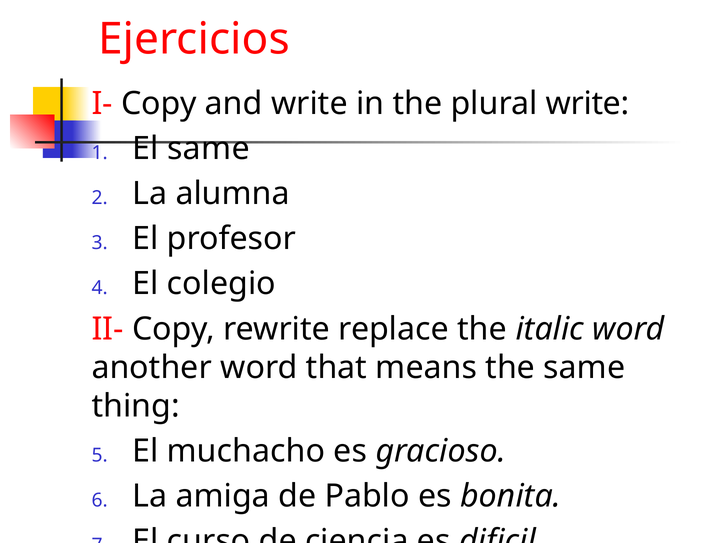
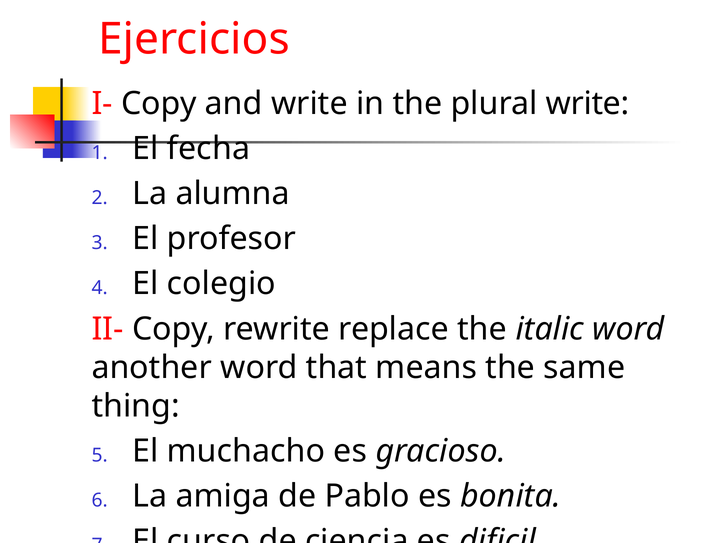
El same: same -> fecha
